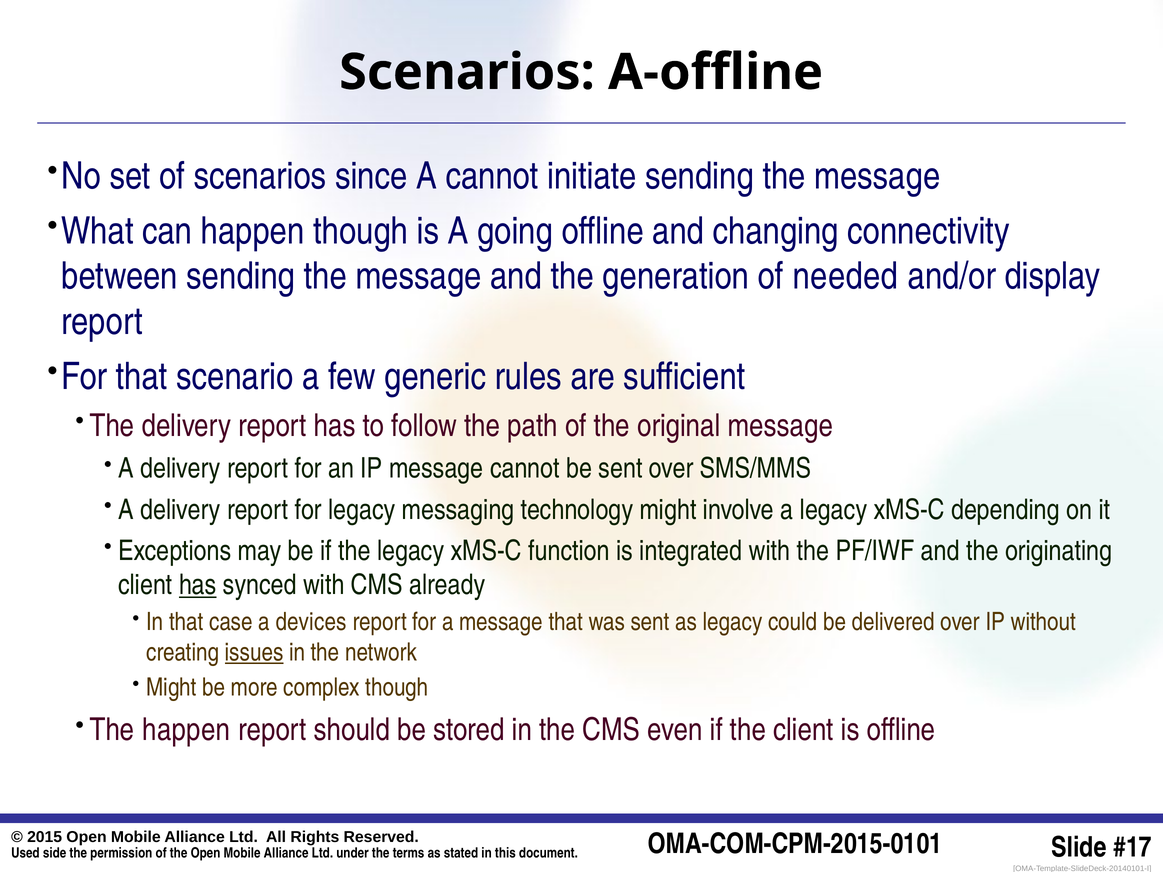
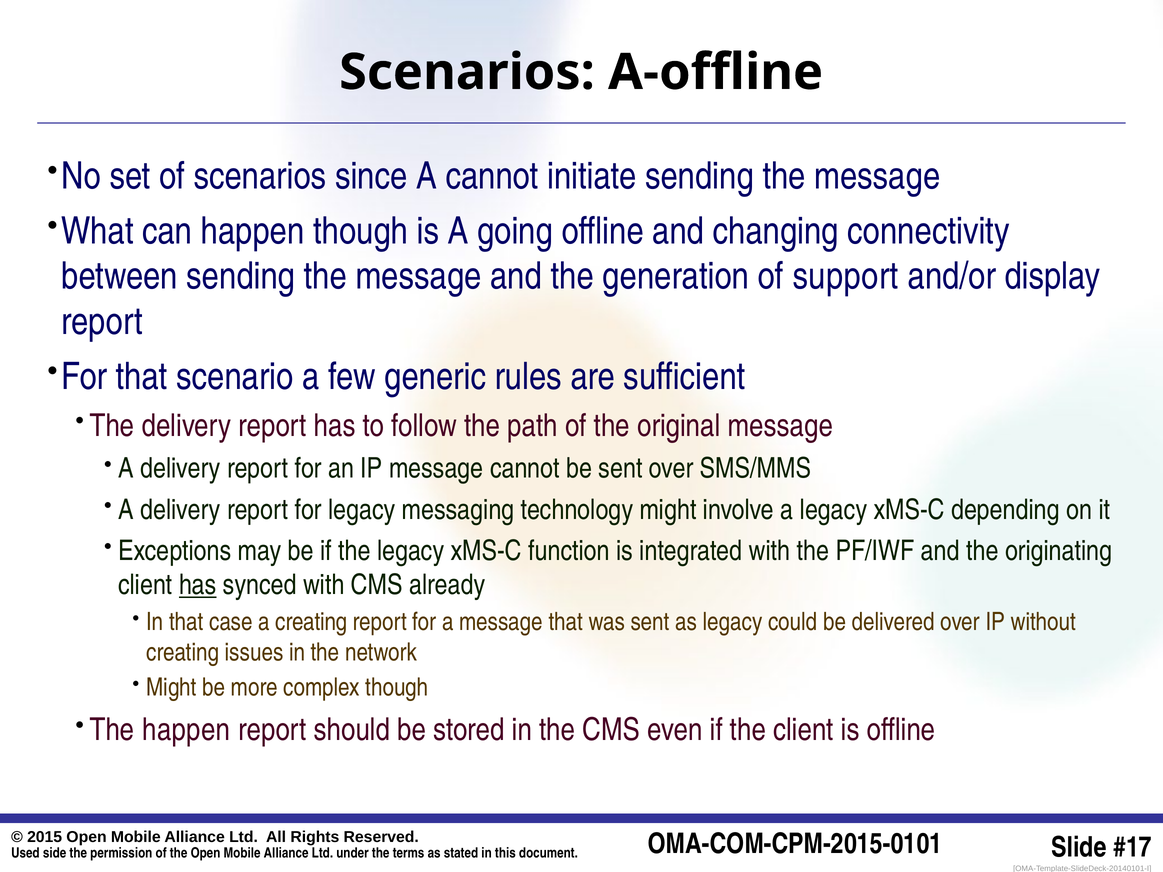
needed: needed -> support
a devices: devices -> creating
issues underline: present -> none
